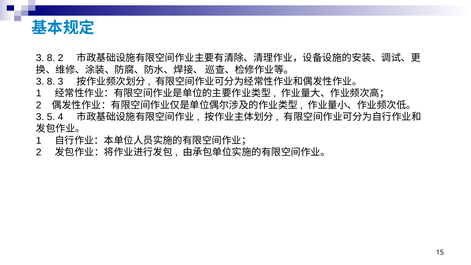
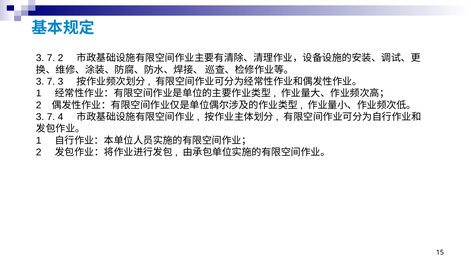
8 at (51, 58): 8 -> 7
8 at (51, 82): 8 -> 7
5 at (51, 117): 5 -> 7
